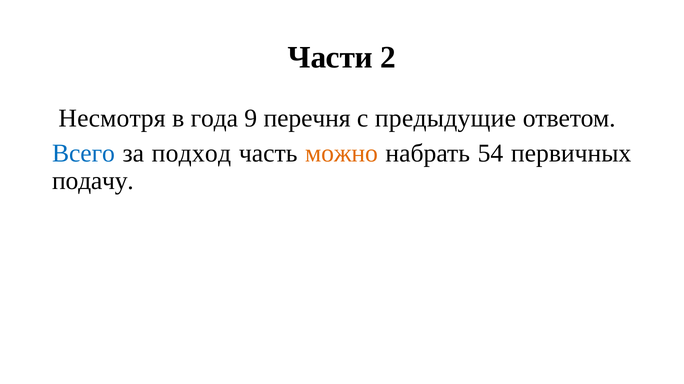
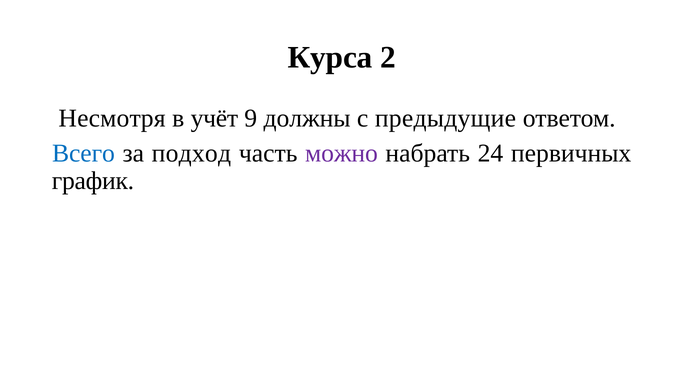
Части: Части -> Курса
года: года -> учёт
перечня: перечня -> должны
можно colour: orange -> purple
54: 54 -> 24
подачу: подачу -> график
